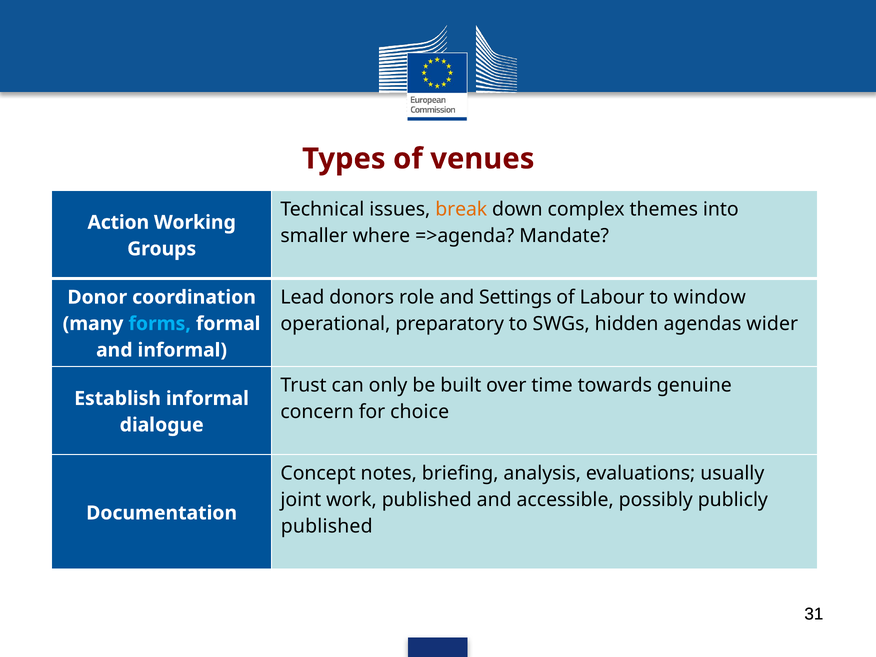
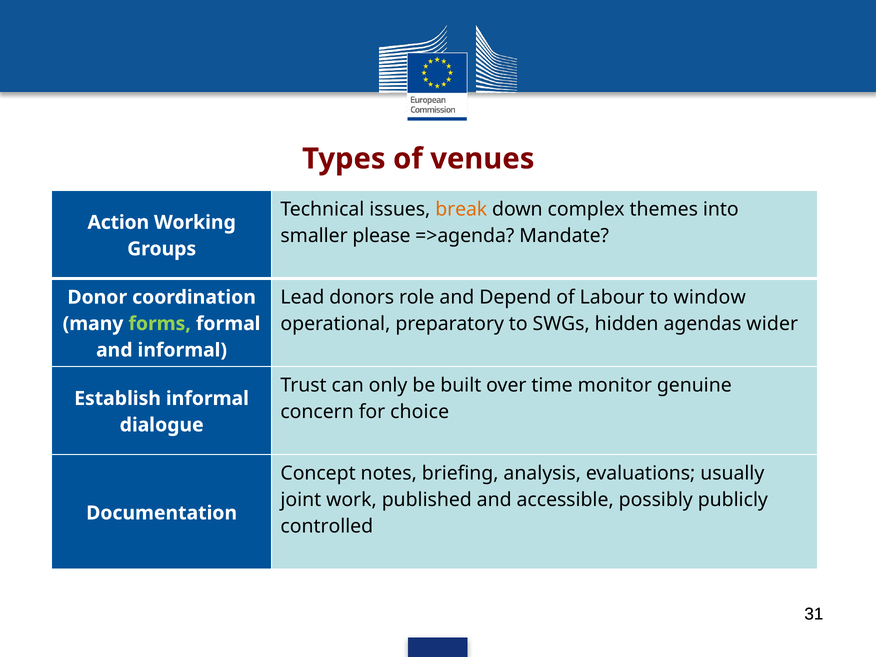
where: where -> please
Settings: Settings -> Depend
forms colour: light blue -> light green
towards: towards -> monitor
published at (327, 526): published -> controlled
